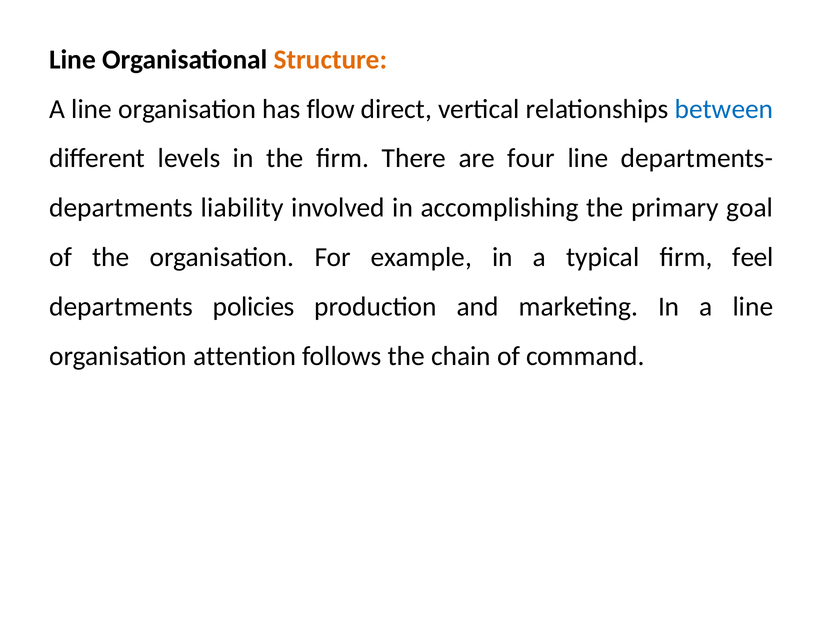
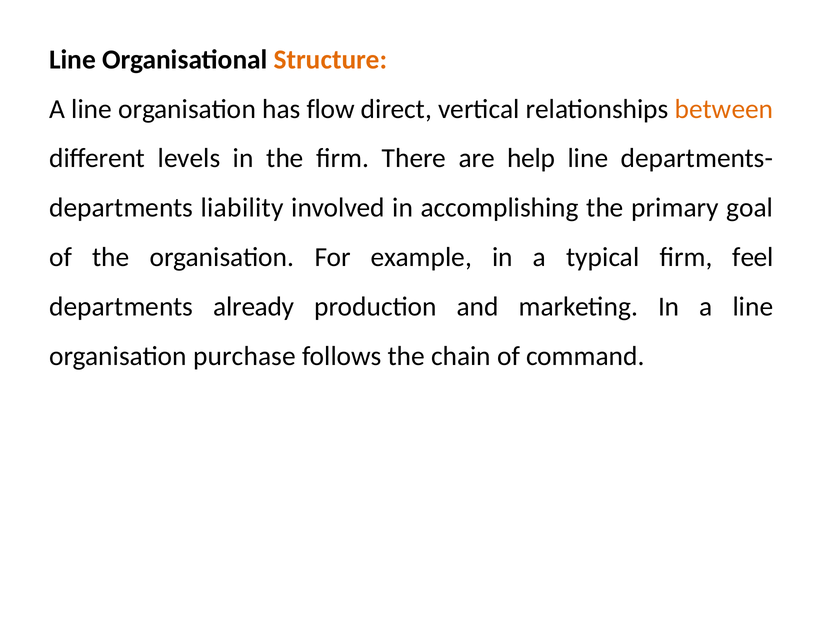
between colour: blue -> orange
four: four -> help
policies: policies -> already
attention: attention -> purchase
